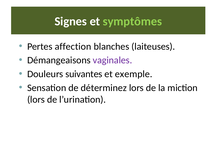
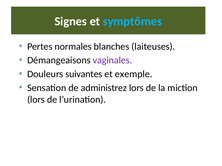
symptômes colour: light green -> light blue
affection: affection -> normales
déterminez: déterminez -> administrez
